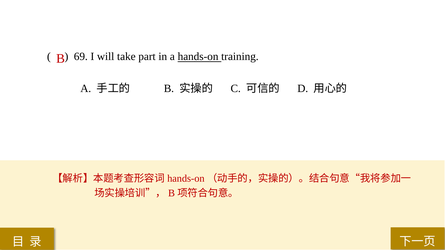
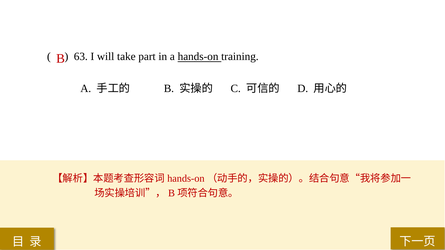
69: 69 -> 63
